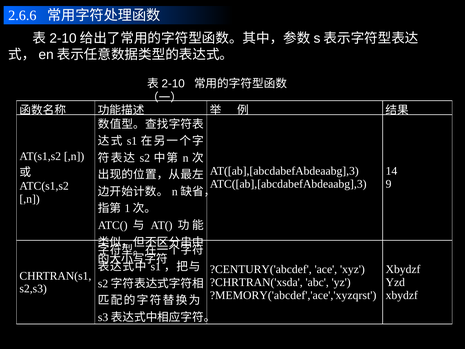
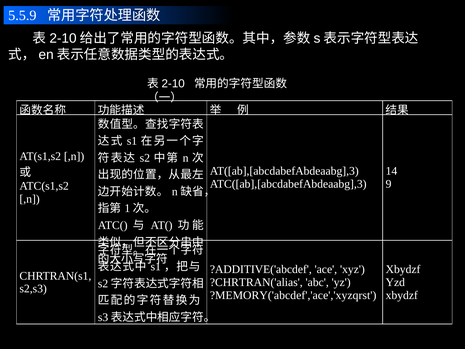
2.6.6: 2.6.6 -> 5.5.9
?CENTURY('abcdef: ?CENTURY('abcdef -> ?ADDITIVE('abcdef
?CHRTRAN('xsda: ?CHRTRAN('xsda -> ?CHRTRAN('alias
